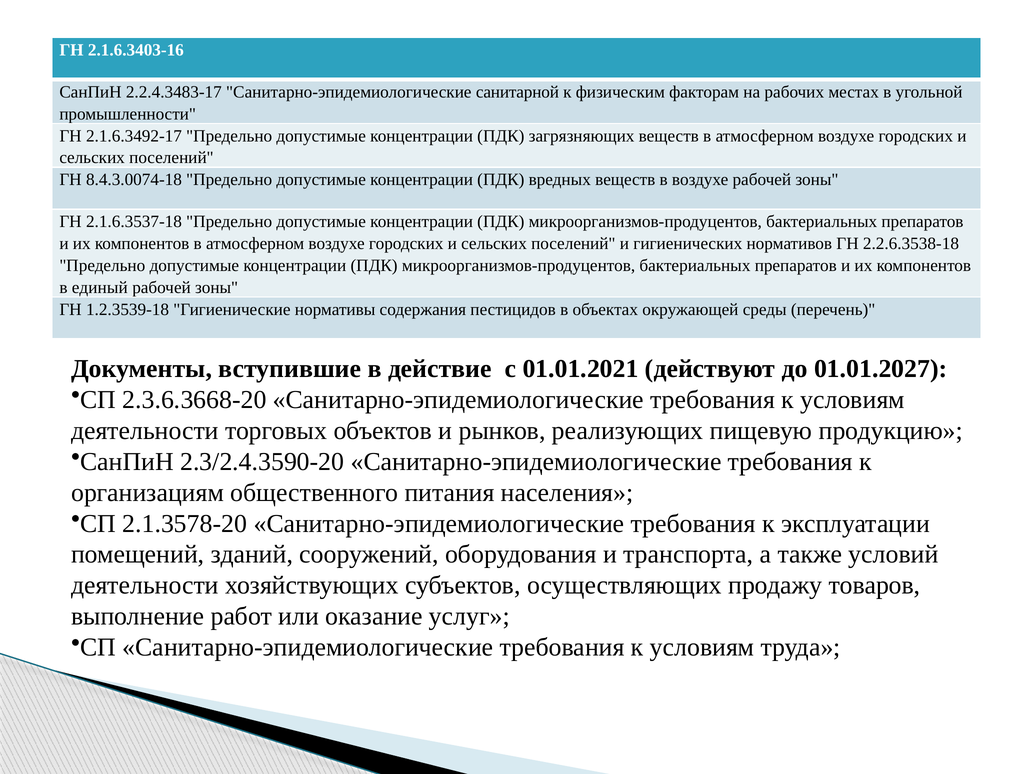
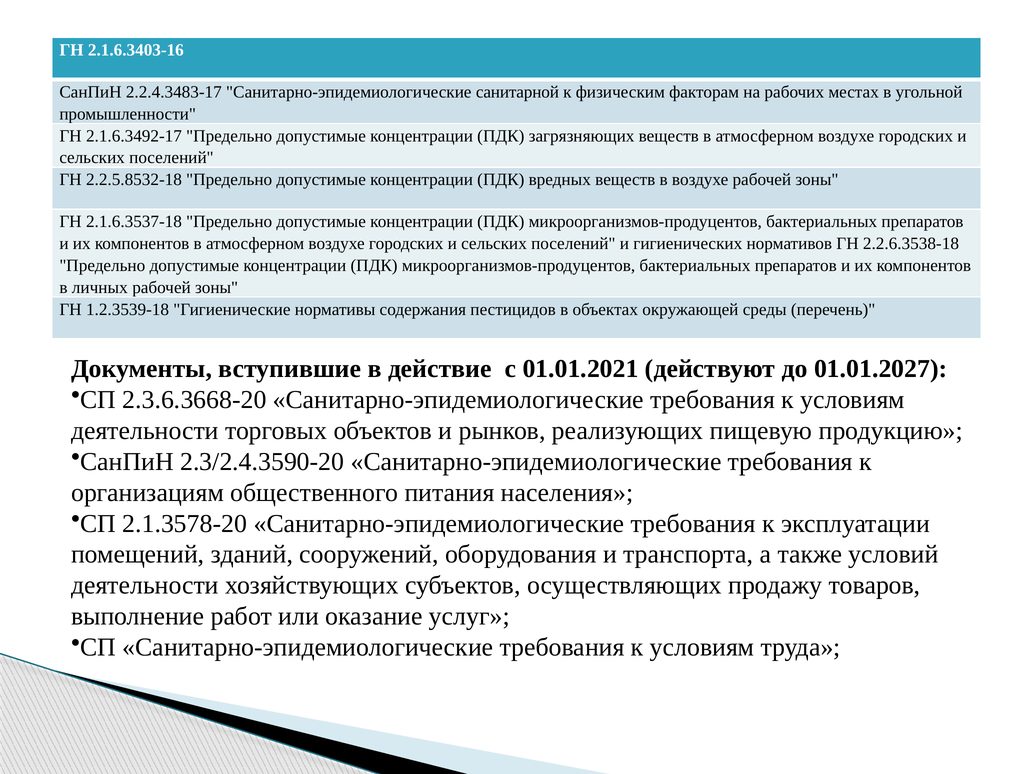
8.4.3.0074-18: 8.4.3.0074-18 -> 2.2.5.8532-18
единый: единый -> личных
